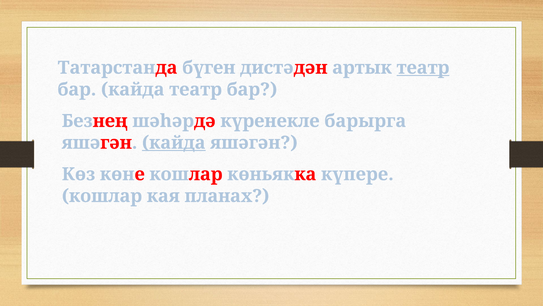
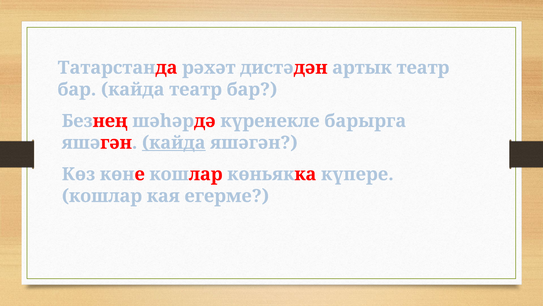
бүген: бүген -> рәхәт
театр at (423, 68) underline: present -> none
планах: планах -> егерме
